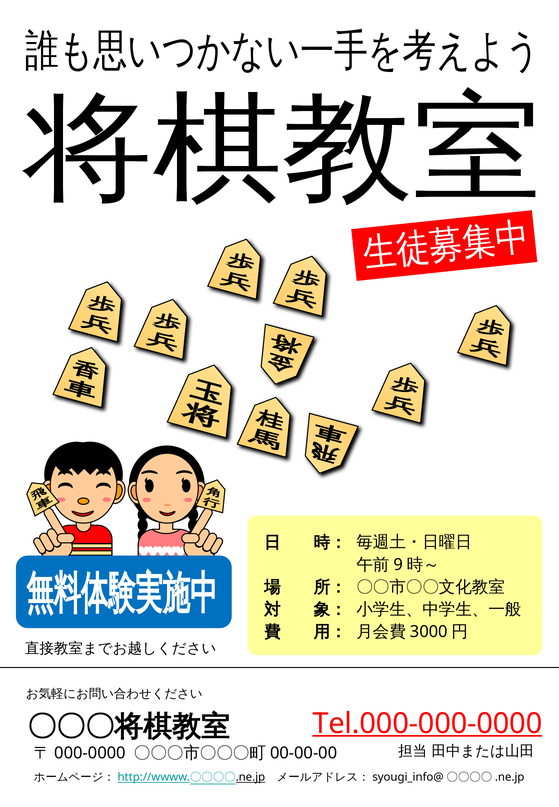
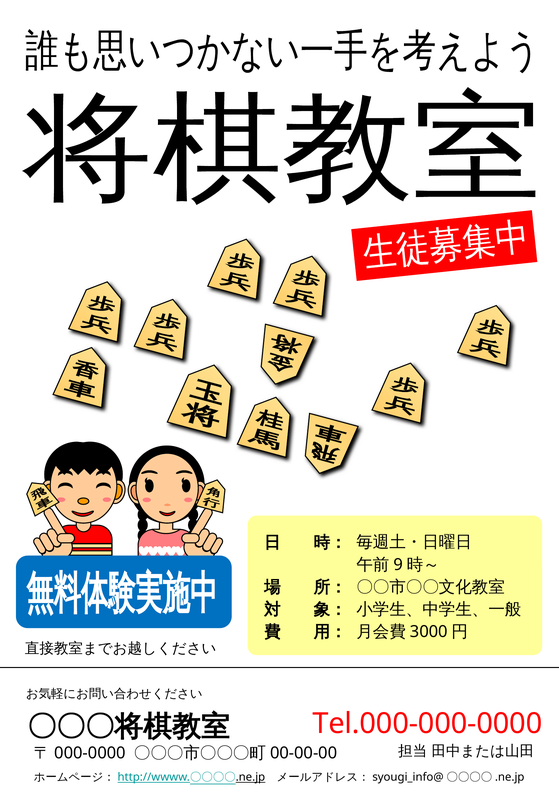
Tel.000-000-0000 underline: present -> none
